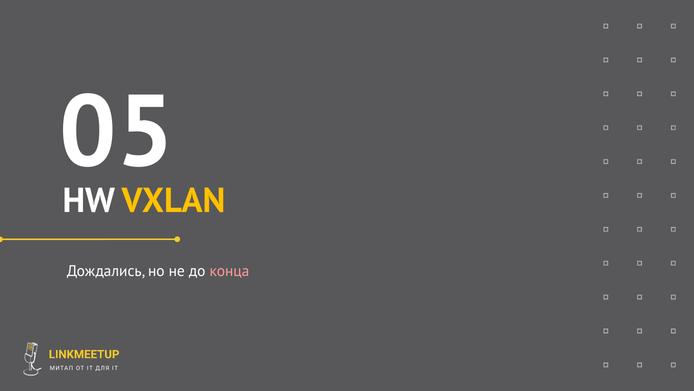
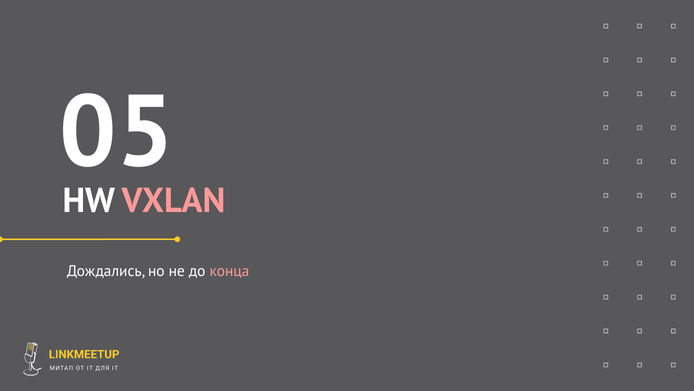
VXLAN colour: yellow -> pink
